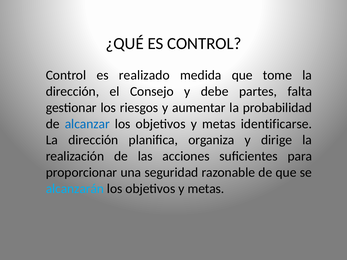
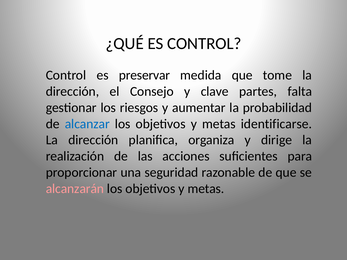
realizado: realizado -> preservar
debe: debe -> clave
alcanzarán colour: light blue -> pink
